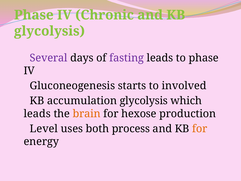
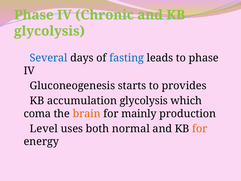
Several colour: purple -> blue
fasting colour: purple -> blue
involved: involved -> provides
leads at (37, 114): leads -> coma
hexose: hexose -> mainly
process: process -> normal
